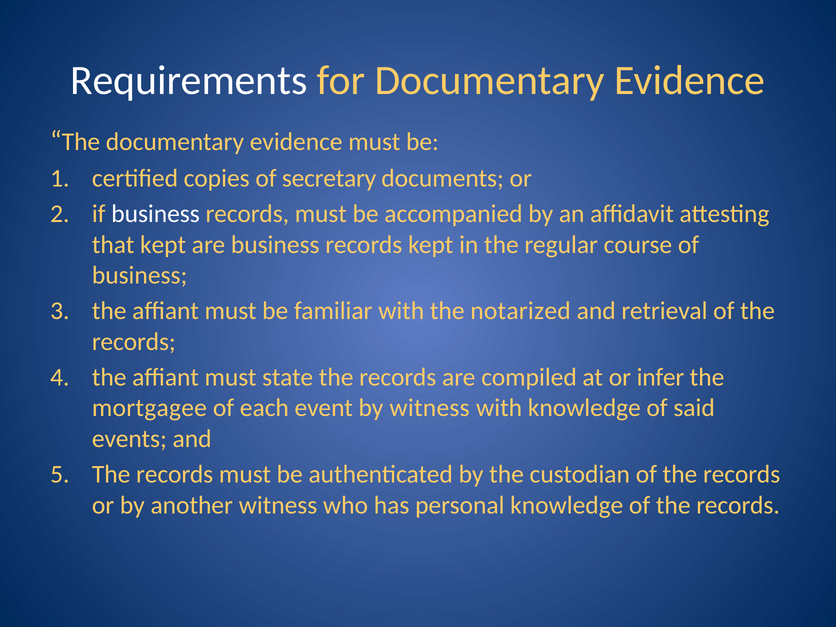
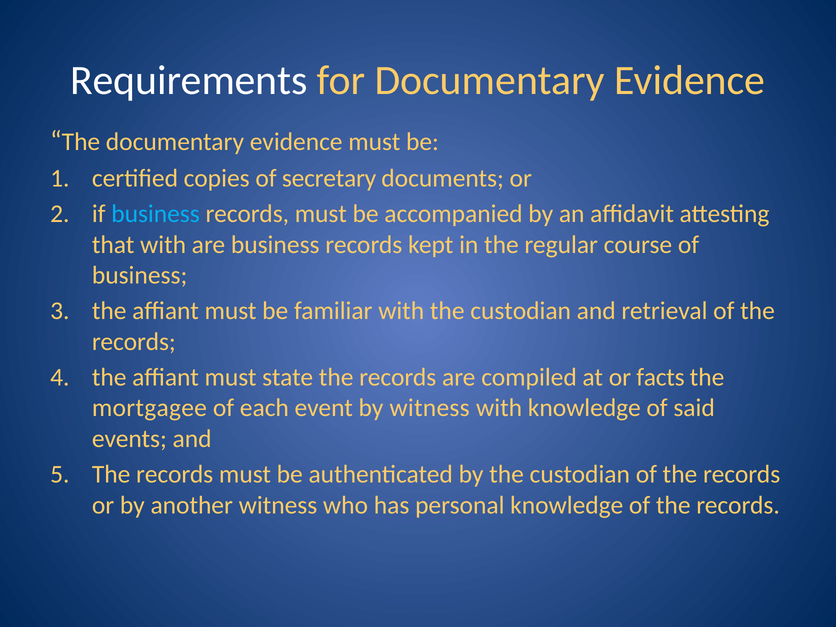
business at (156, 214) colour: white -> light blue
that kept: kept -> with
with the notarized: notarized -> custodian
infer: infer -> facts
